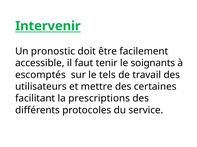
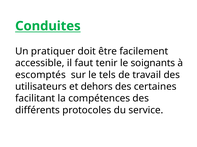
Intervenir: Intervenir -> Conduites
pronostic: pronostic -> pratiquer
mettre: mettre -> dehors
prescriptions: prescriptions -> compétences
